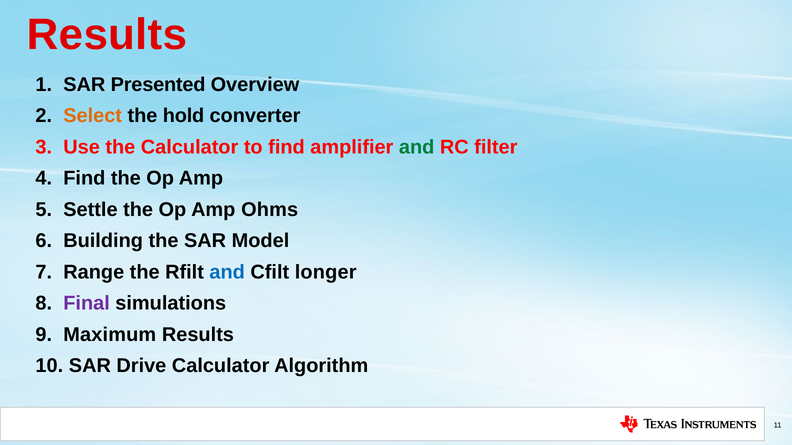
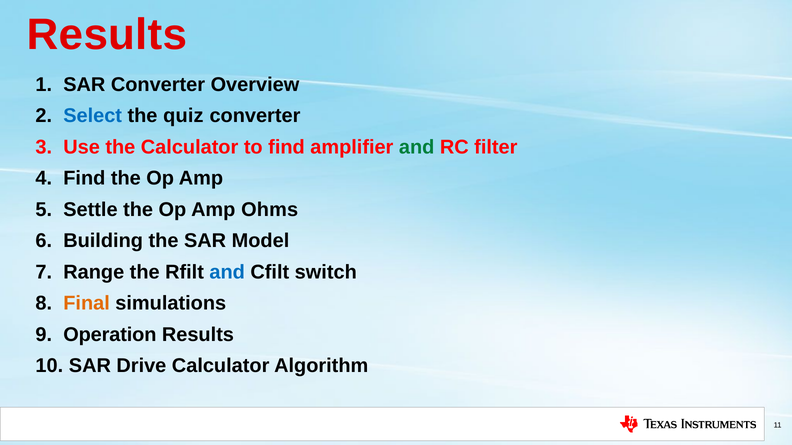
SAR Presented: Presented -> Converter
Select colour: orange -> blue
hold: hold -> quiz
longer: longer -> switch
Final colour: purple -> orange
Maximum: Maximum -> Operation
